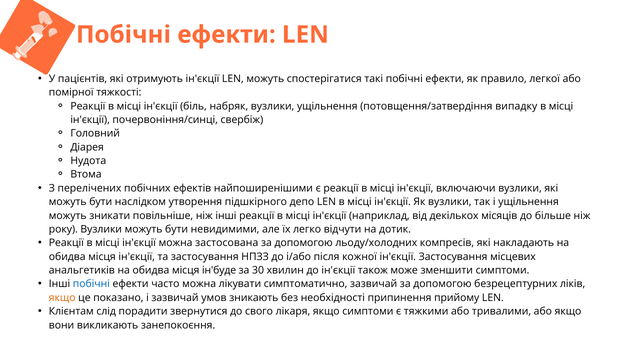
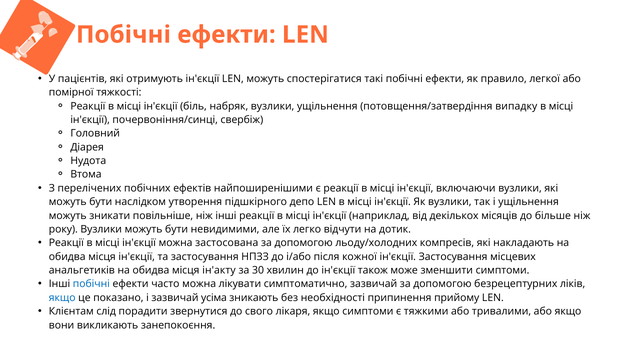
ін'буде: ін'буде -> ін'акту
якщо at (62, 298) colour: orange -> blue
умов: умов -> усіма
